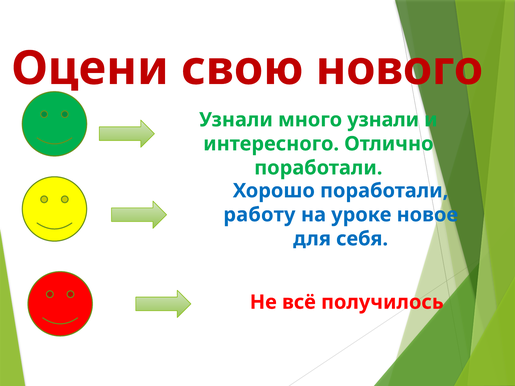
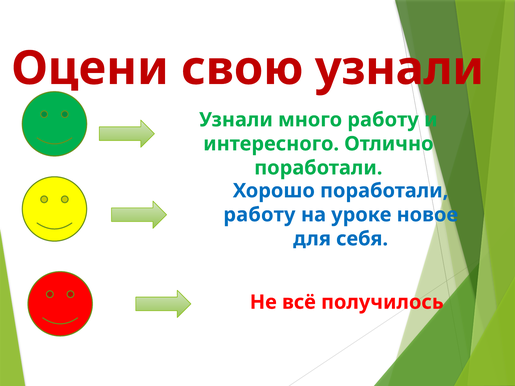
свою нового: нового -> узнали
много узнали: узнали -> работу
